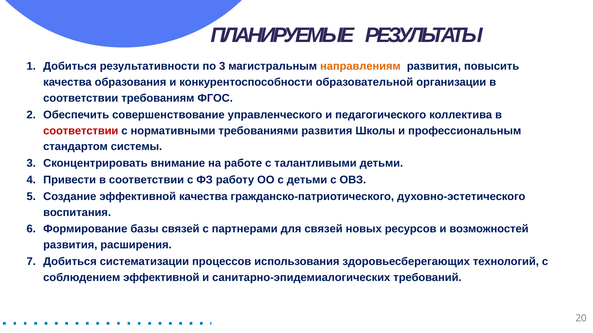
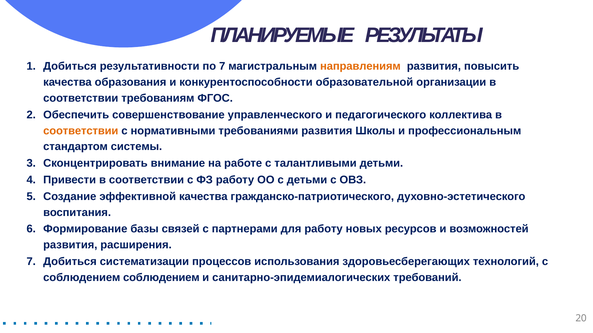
по 3: 3 -> 7
соответствии at (81, 131) colour: red -> orange
для связей: связей -> работу
соблюдением эффективной: эффективной -> соблюдением
